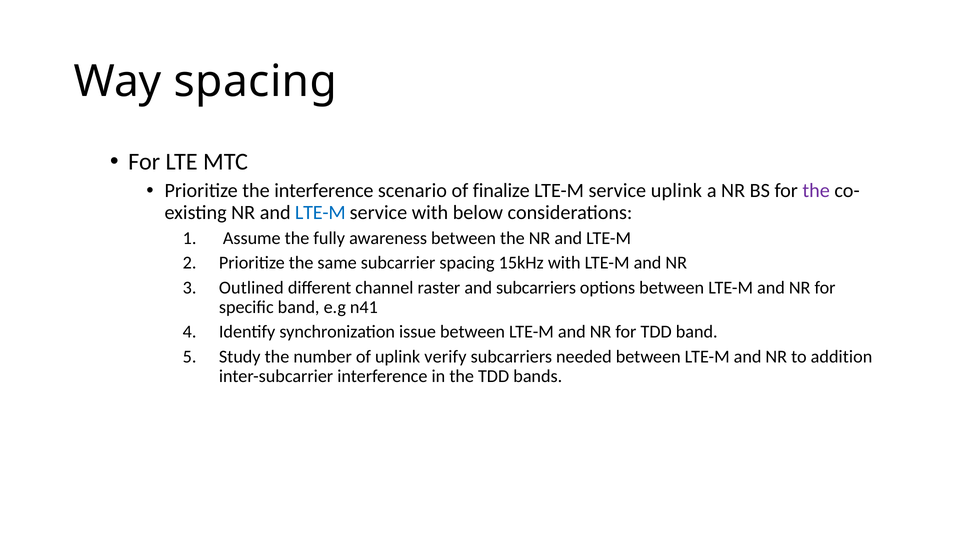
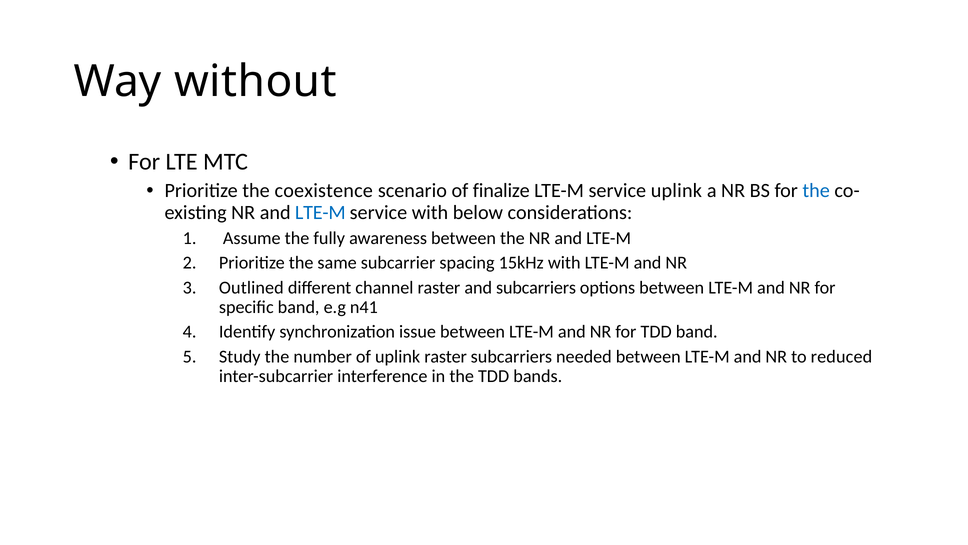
Way spacing: spacing -> without
the interference: interference -> coexistence
the at (816, 191) colour: purple -> blue
uplink verify: verify -> raster
addition: addition -> reduced
